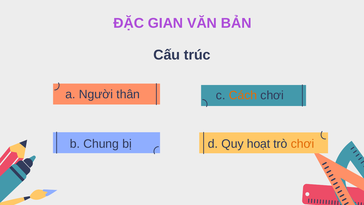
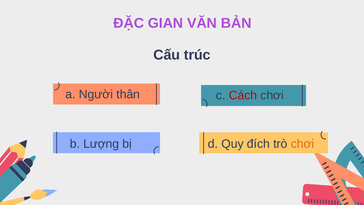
Cách colour: orange -> red
Chung: Chung -> Lượng
hoạt: hoạt -> đích
